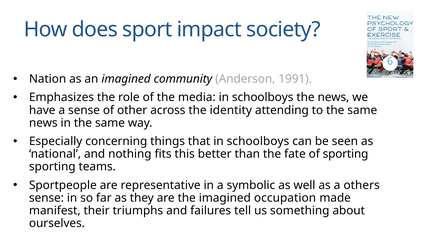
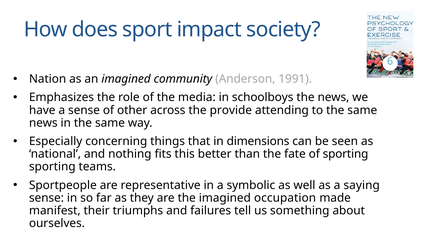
identity: identity -> provide
that in schoolboys: schoolboys -> dimensions
others: others -> saying
